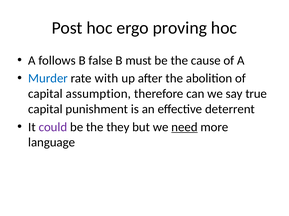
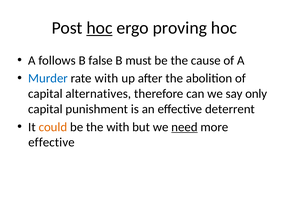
hoc at (99, 28) underline: none -> present
assumption: assumption -> alternatives
true: true -> only
could colour: purple -> orange
the they: they -> with
language at (52, 143): language -> effective
